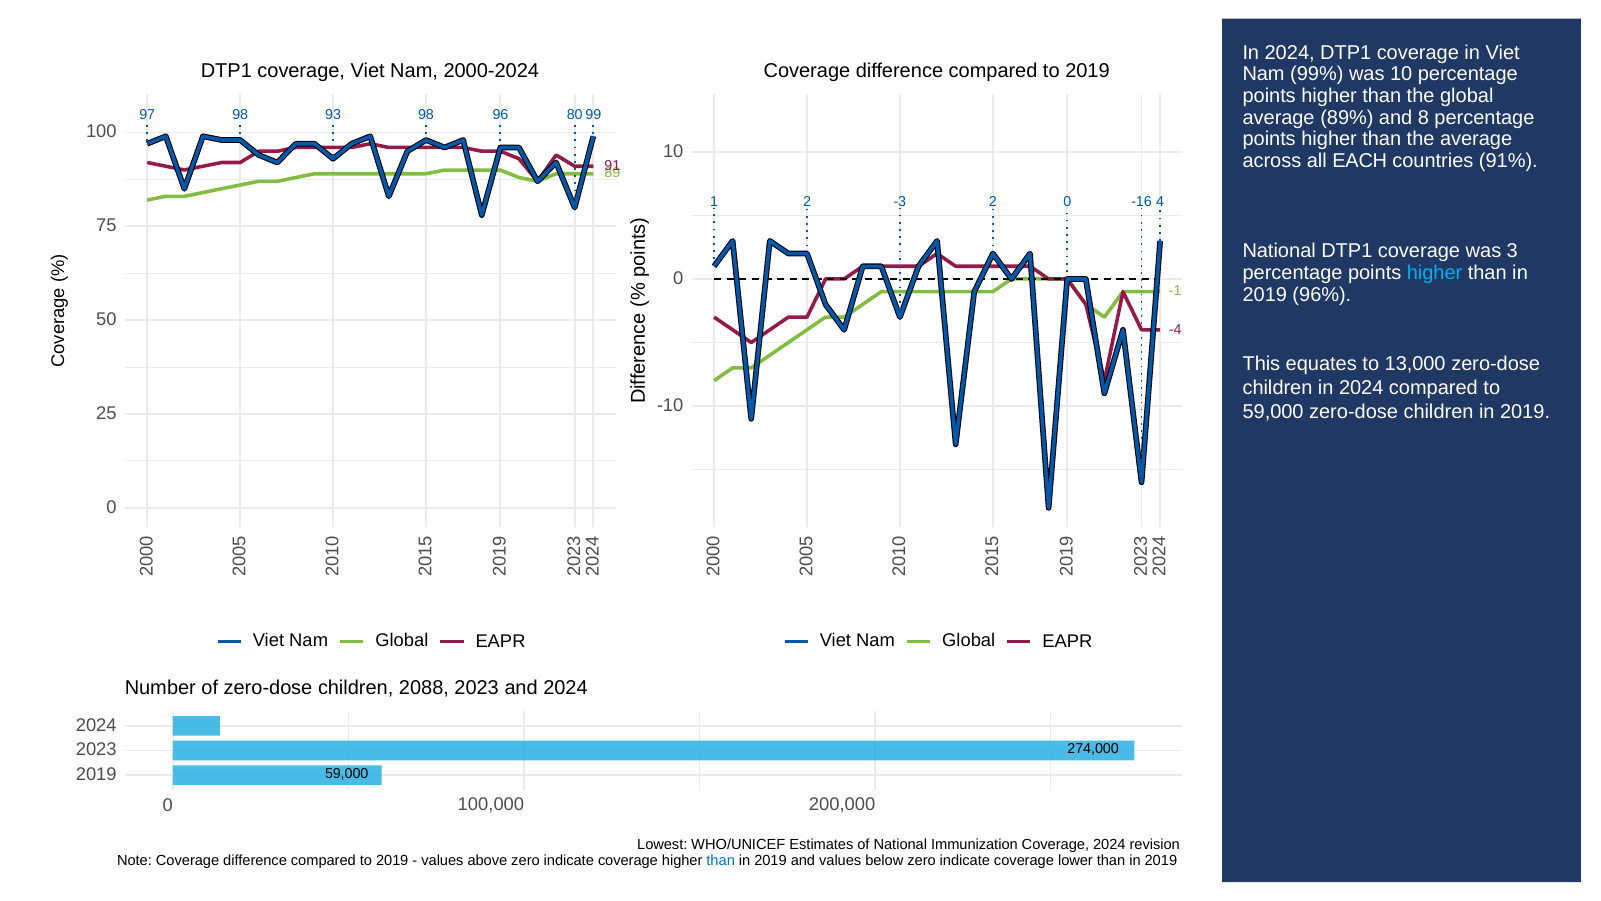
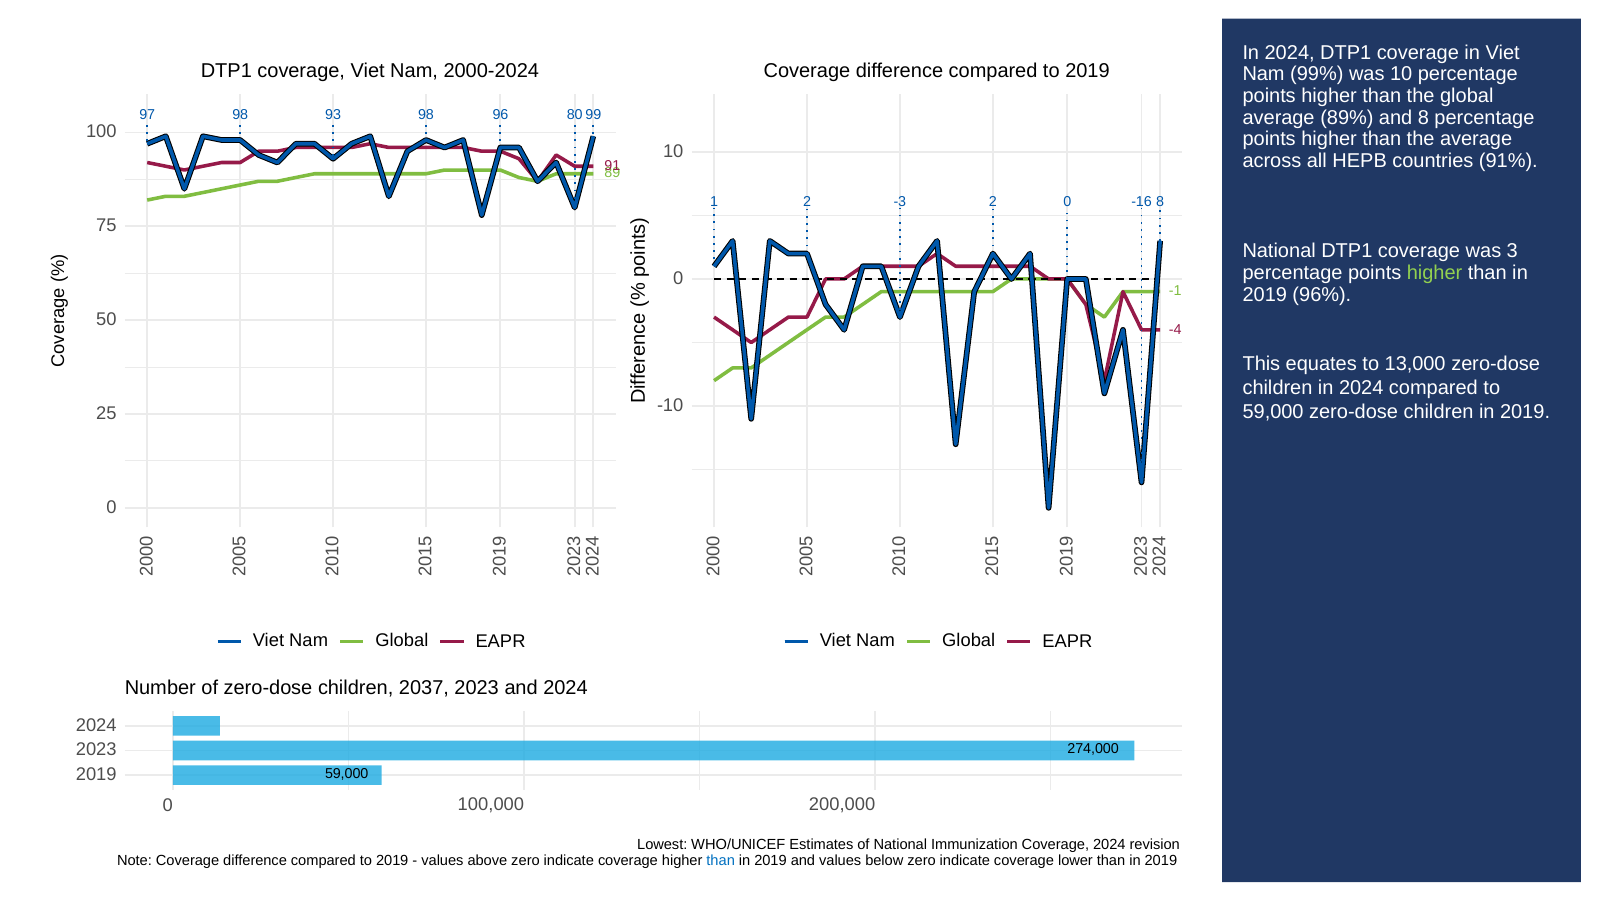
EACH: EACH -> HEPB
-16 4: 4 -> 8
higher at (1435, 273) colour: light blue -> light green
2088: 2088 -> 2037
